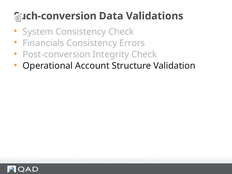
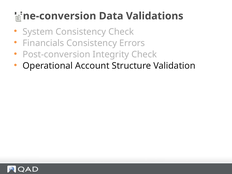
Such-conversion: Such-conversion -> Line-conversion
